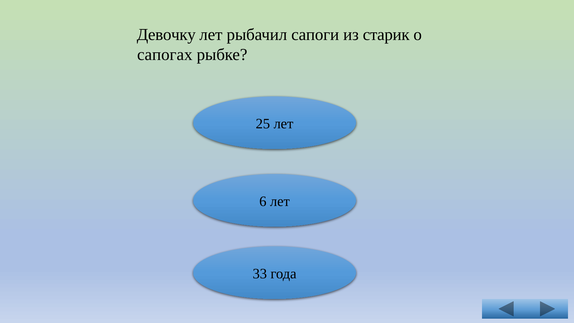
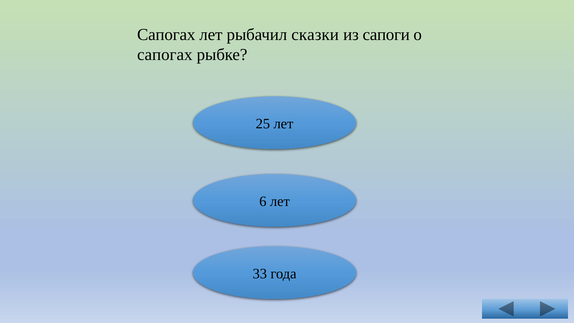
Девочку at (166, 35): Девочку -> Сапогах
сапоги: сапоги -> сказки
старик: старик -> сапоги
